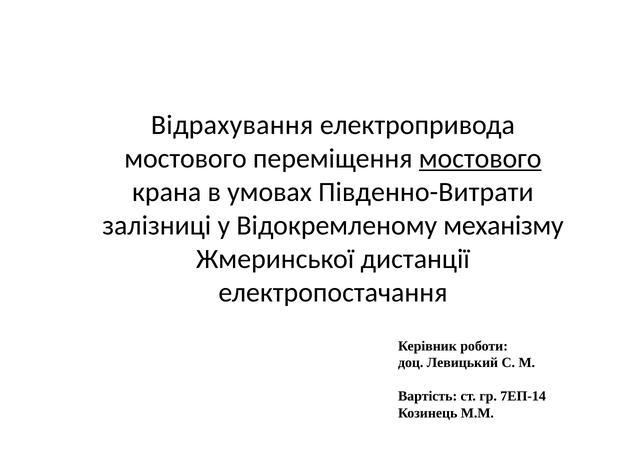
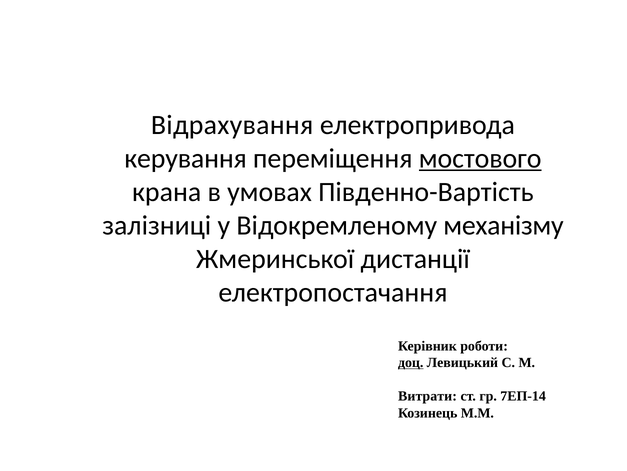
мостового at (186, 158): мостового -> керування
Південно-Витрати: Південно-Витрати -> Південно-Вартість
доц underline: none -> present
Вартість: Вартість -> Витрати
